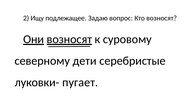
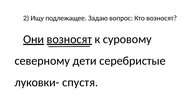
пугает: пугает -> спустя
